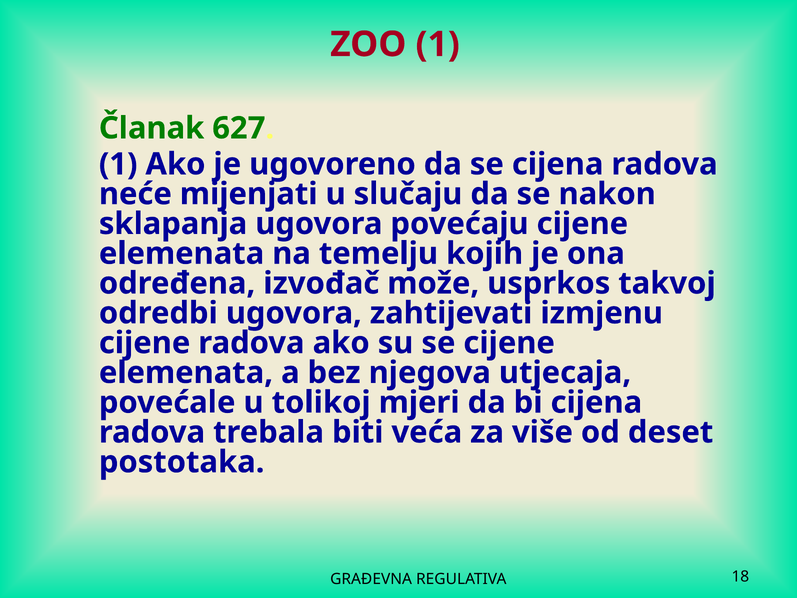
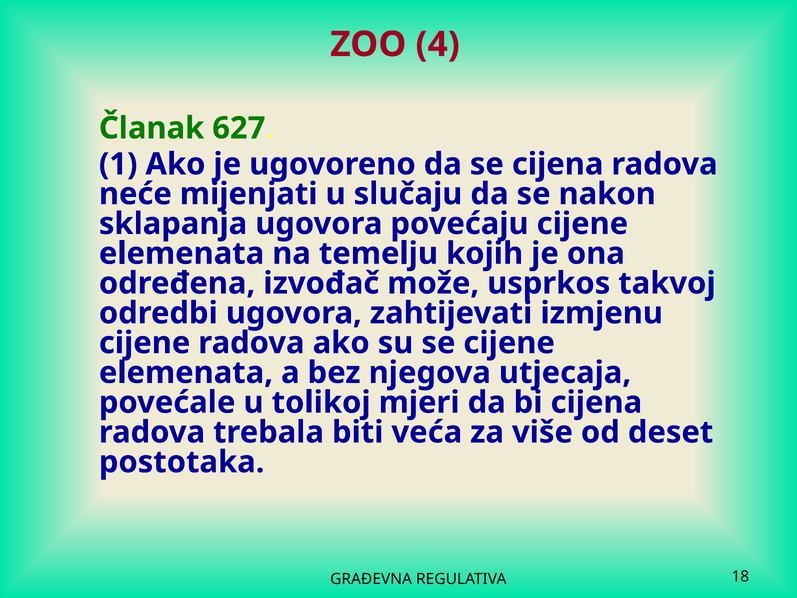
ZOO 1: 1 -> 4
